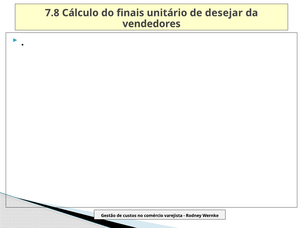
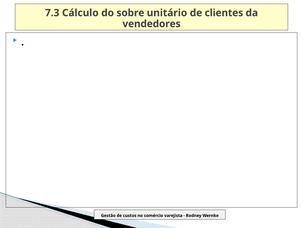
7.8: 7.8 -> 7.3
finais: finais -> sobre
desejar: desejar -> clientes
